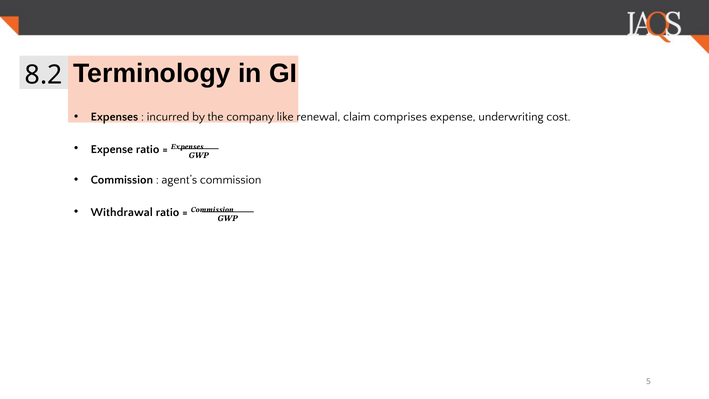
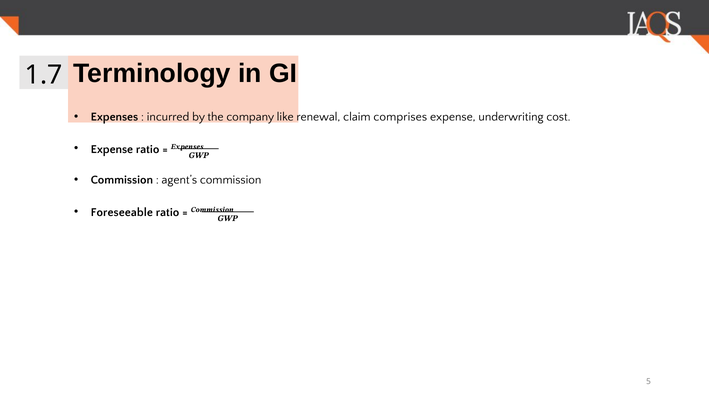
8.2: 8.2 -> 1.7
Withdrawal: Withdrawal -> Foreseeable
